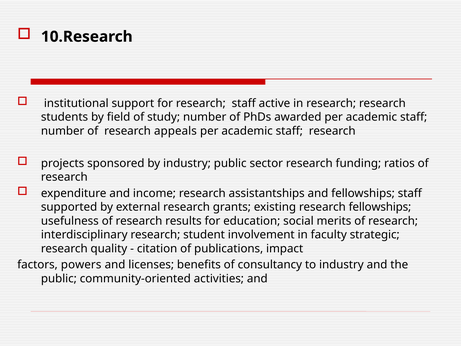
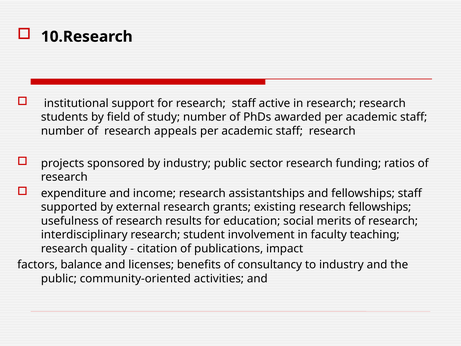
strategic: strategic -> teaching
powers: powers -> balance
